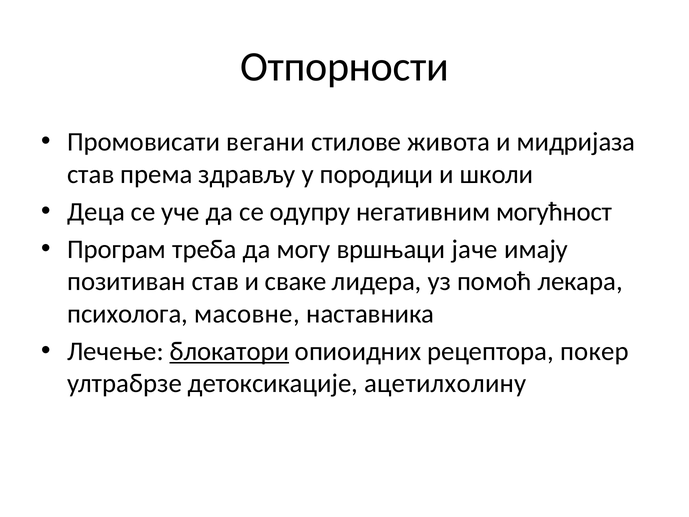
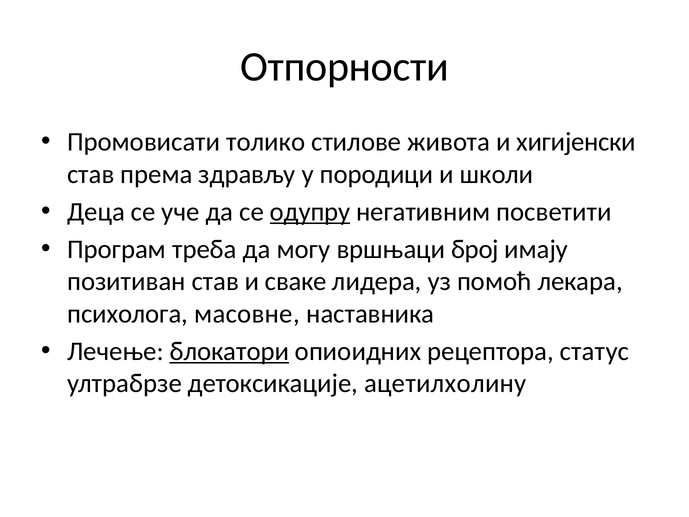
вегани: вегани -> толико
мидријаза: мидријаза -> хигијенски
одупру underline: none -> present
могућност: могућност -> посветити
јаче: јаче -> број
покер: покер -> статус
